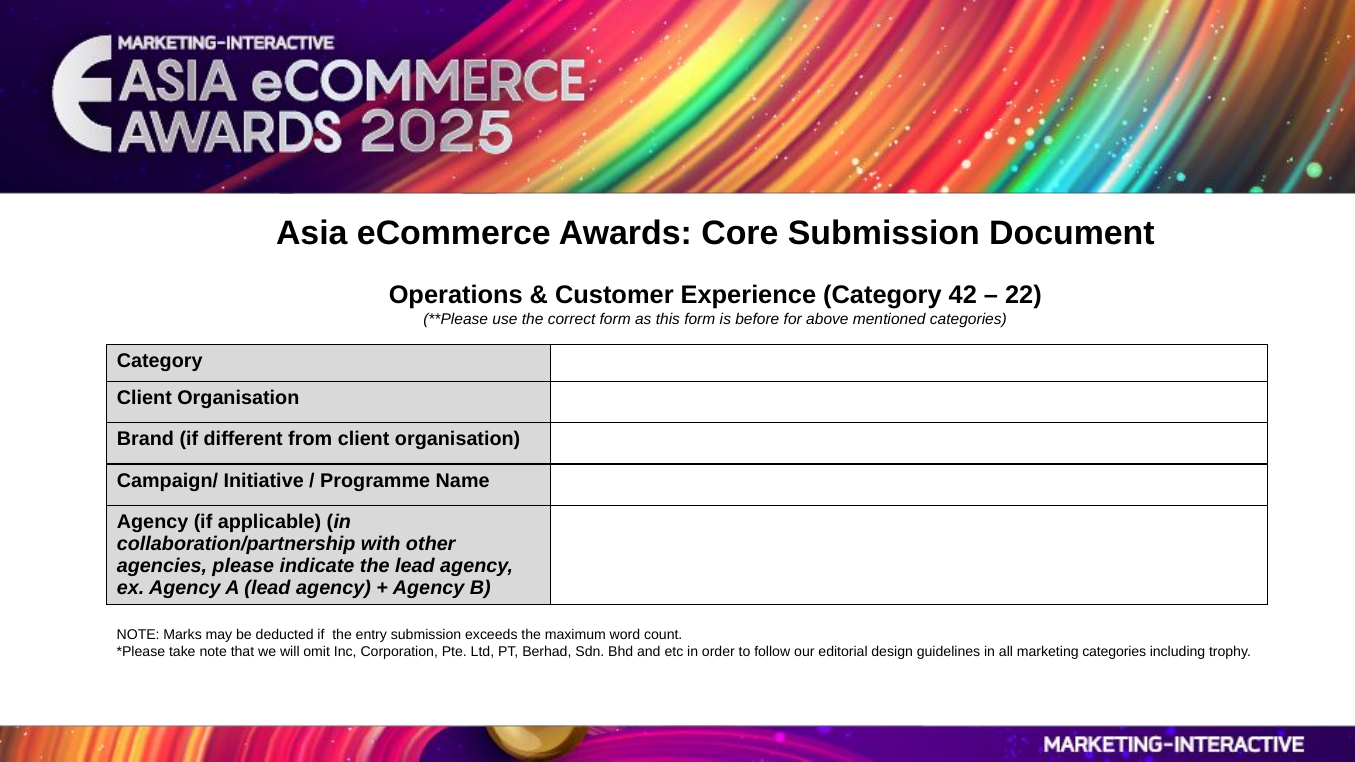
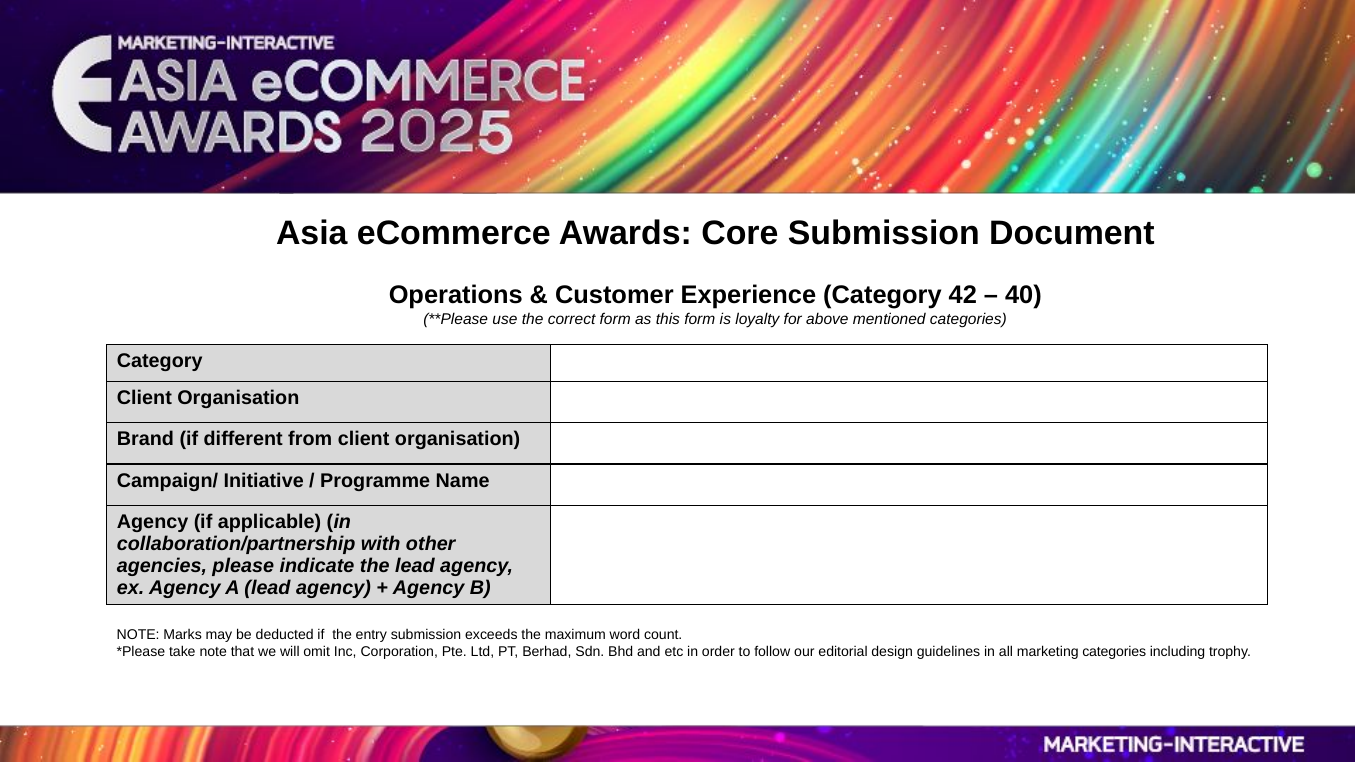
22: 22 -> 40
before: before -> loyalty
